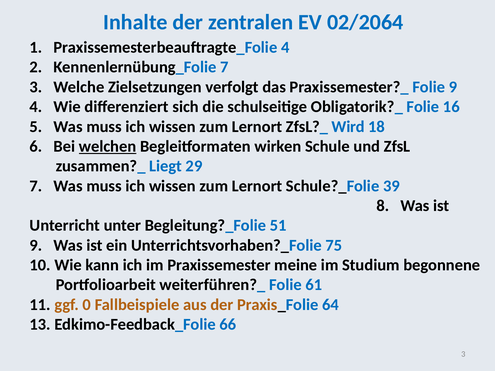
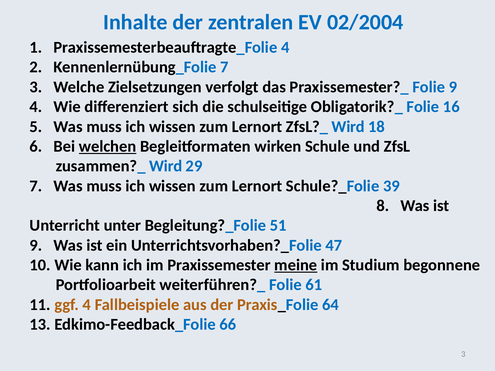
02/2064: 02/2064 -> 02/2004
zusammen?_ Liegt: Liegt -> Wird
75: 75 -> 47
meine underline: none -> present
ggf 0: 0 -> 4
